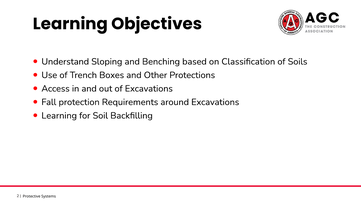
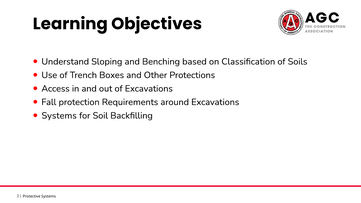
Learning at (59, 116): Learning -> Systems
